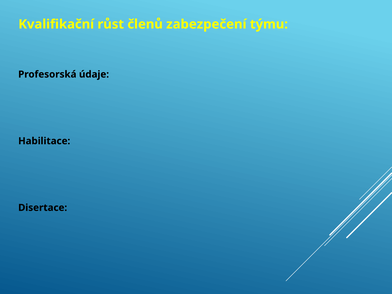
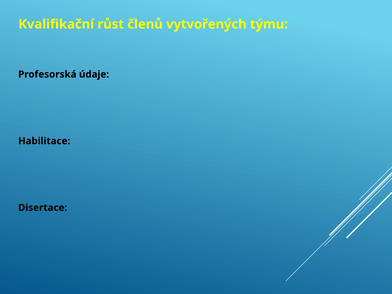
zabezpečení: zabezpečení -> vytvořených
